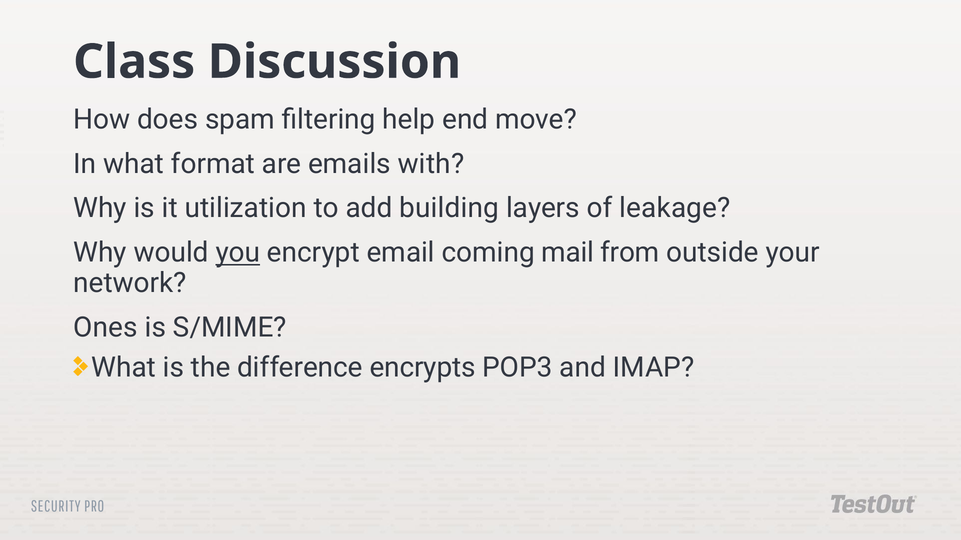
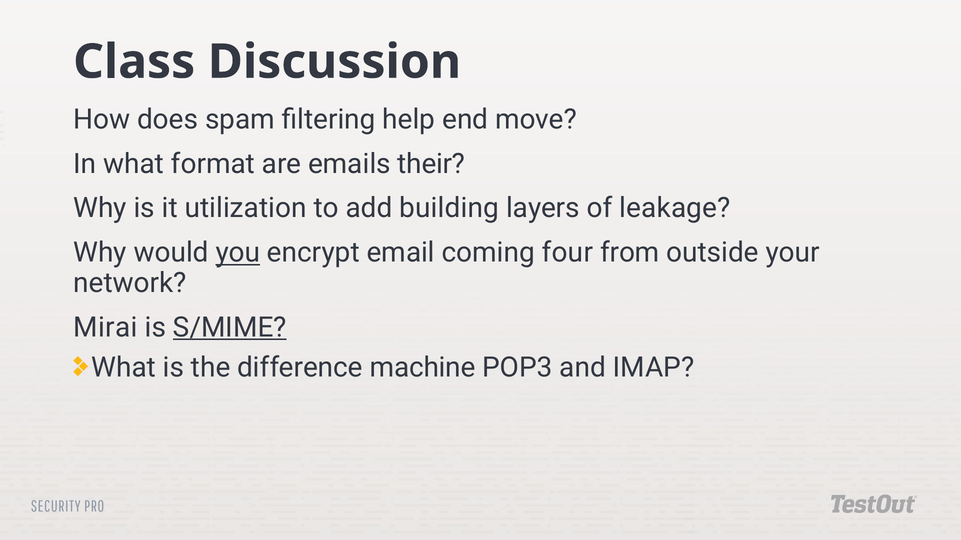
with: with -> their
mail: mail -> four
Ones: Ones -> Mirai
S/MIME underline: none -> present
encrypts: encrypts -> machine
